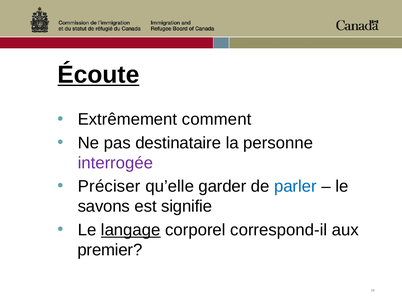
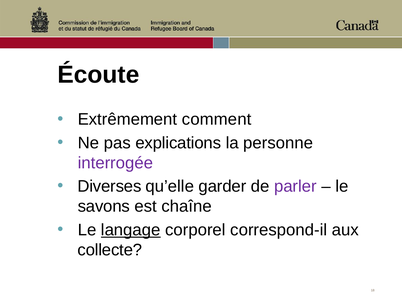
Écoute underline: present -> none
destinataire: destinataire -> explications
Préciser: Préciser -> Diverses
parler colour: blue -> purple
signifie: signifie -> chaîne
premier: premier -> collecte
